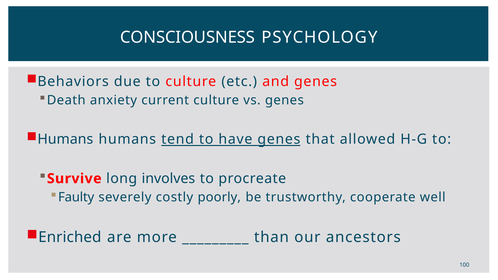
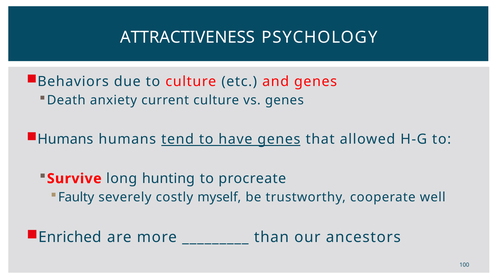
CONSCIOUSNESS: CONSCIOUSNESS -> ATTRACTIVENESS
involves: involves -> hunting
poorly: poorly -> myself
